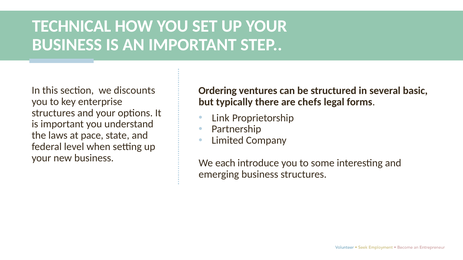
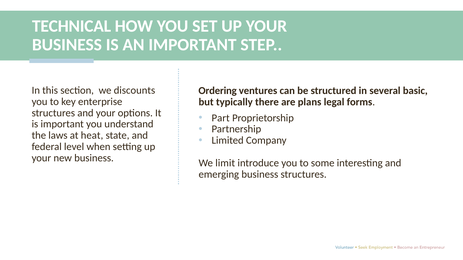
chefs: chefs -> plans
Link: Link -> Part
pace: pace -> heat
each: each -> limit
